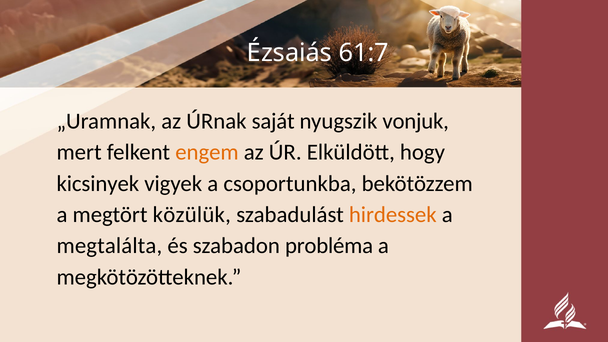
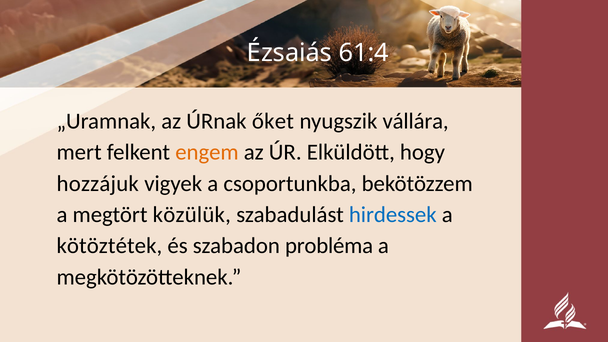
61:7: 61:7 -> 61:4
saját: saját -> őket
vonjuk: vonjuk -> vállára
kicsinyek: kicsinyek -> hozzájuk
hirdessek colour: orange -> blue
megtalálta: megtalálta -> kötöztétek
